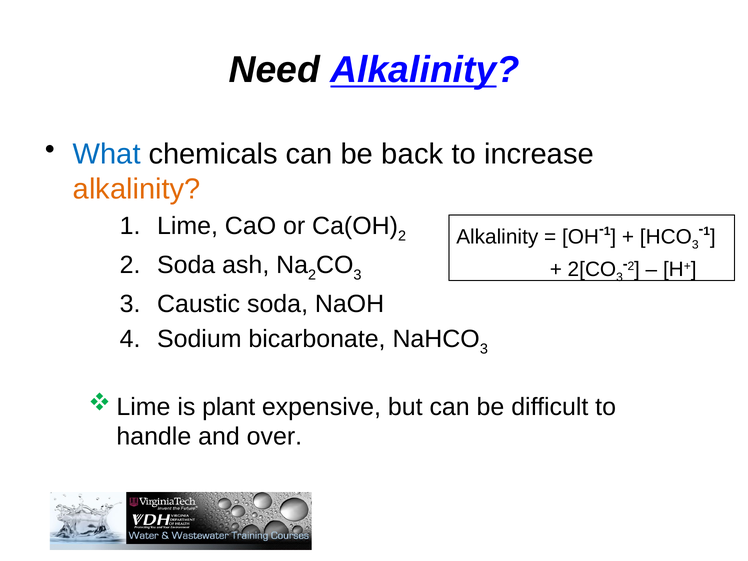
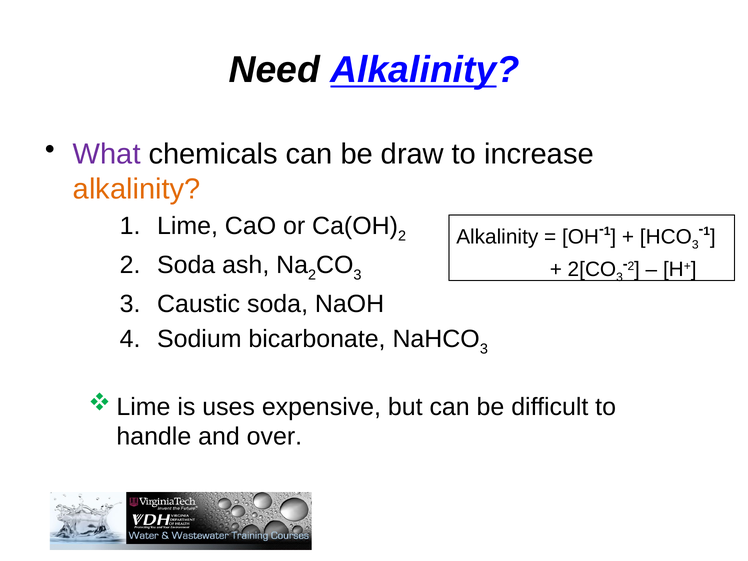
What colour: blue -> purple
back: back -> draw
plant: plant -> uses
